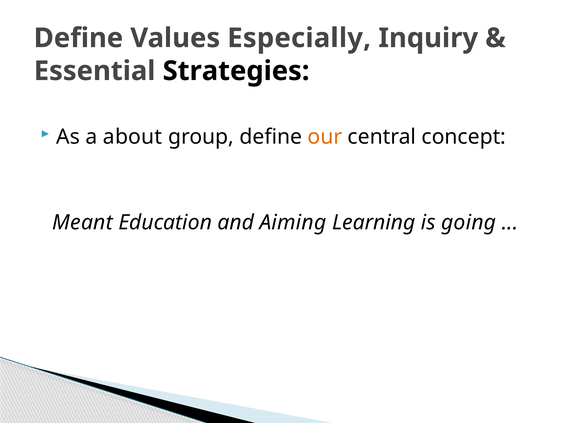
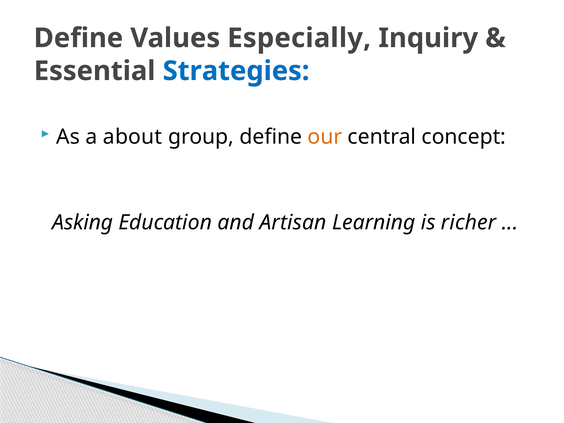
Strategies colour: black -> blue
Meant: Meant -> Asking
Aiming: Aiming -> Artisan
going: going -> richer
